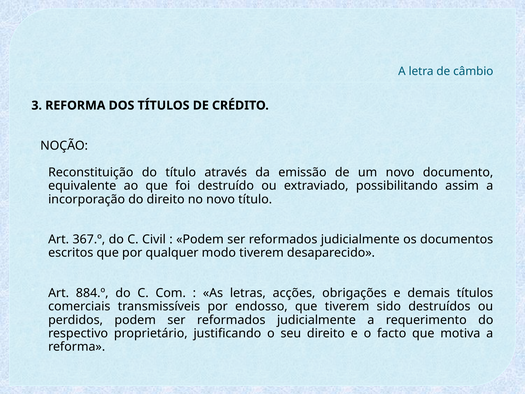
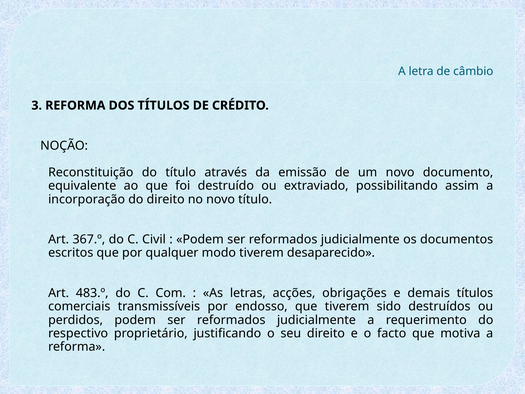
884.º: 884.º -> 483.º
